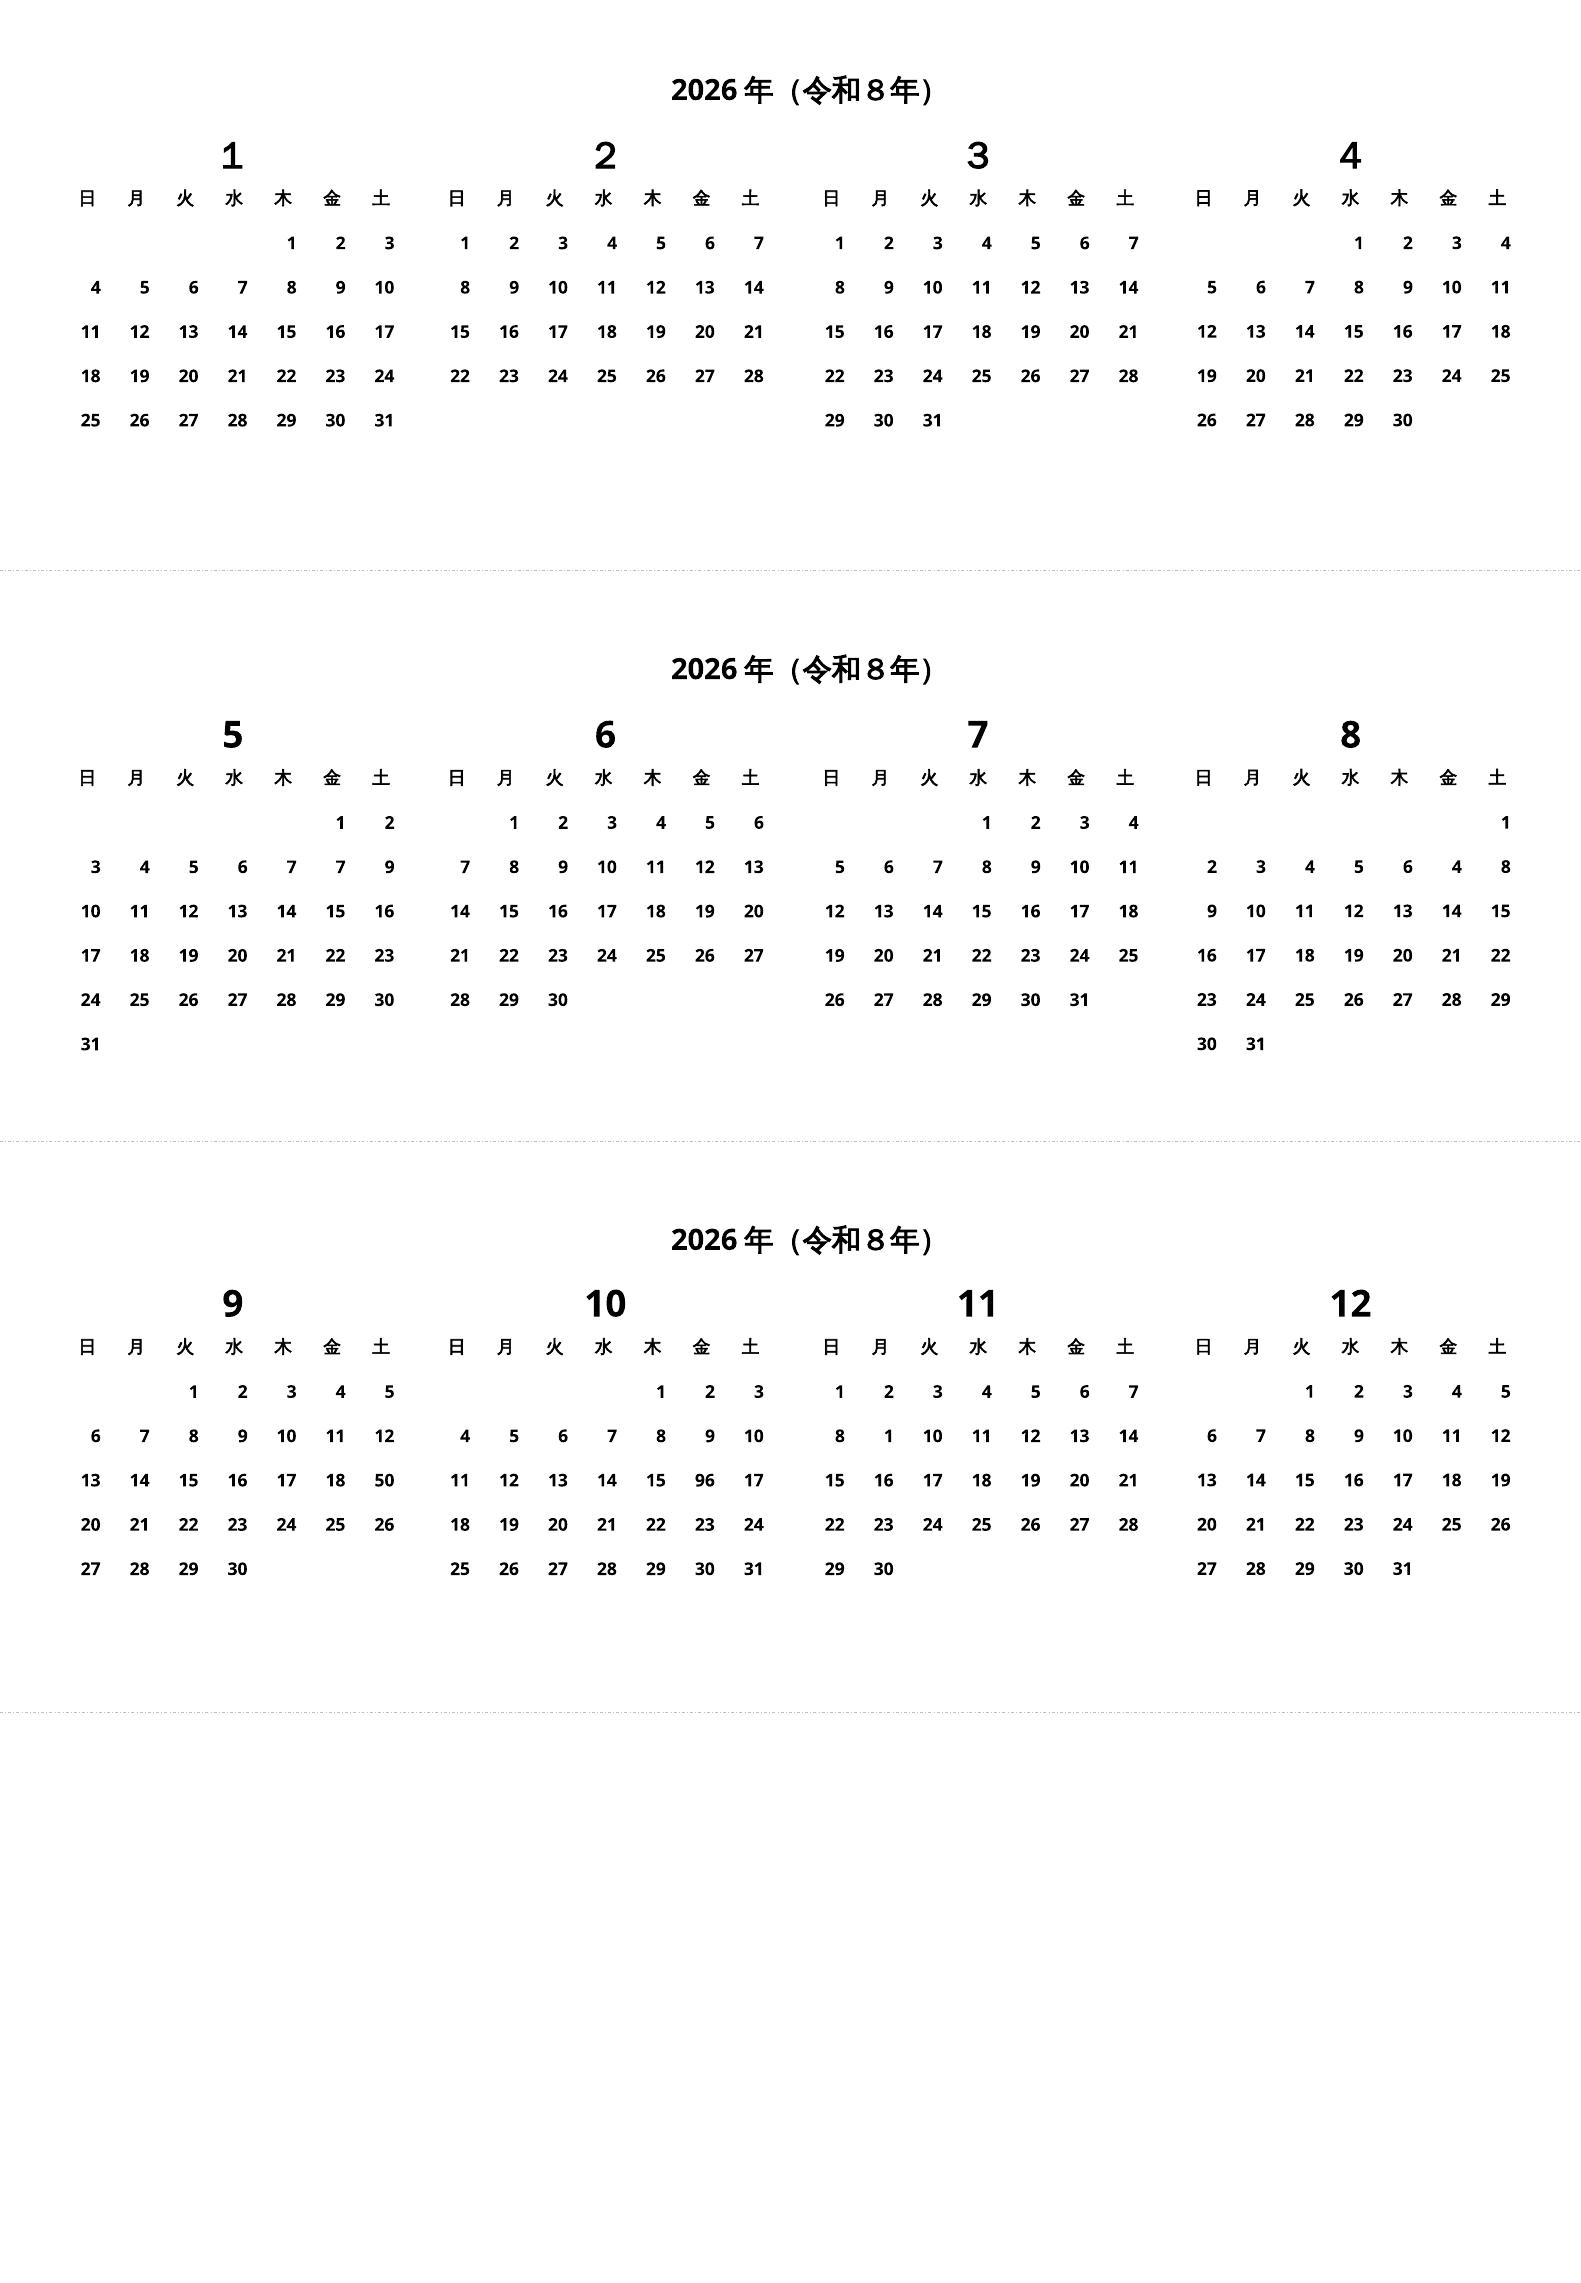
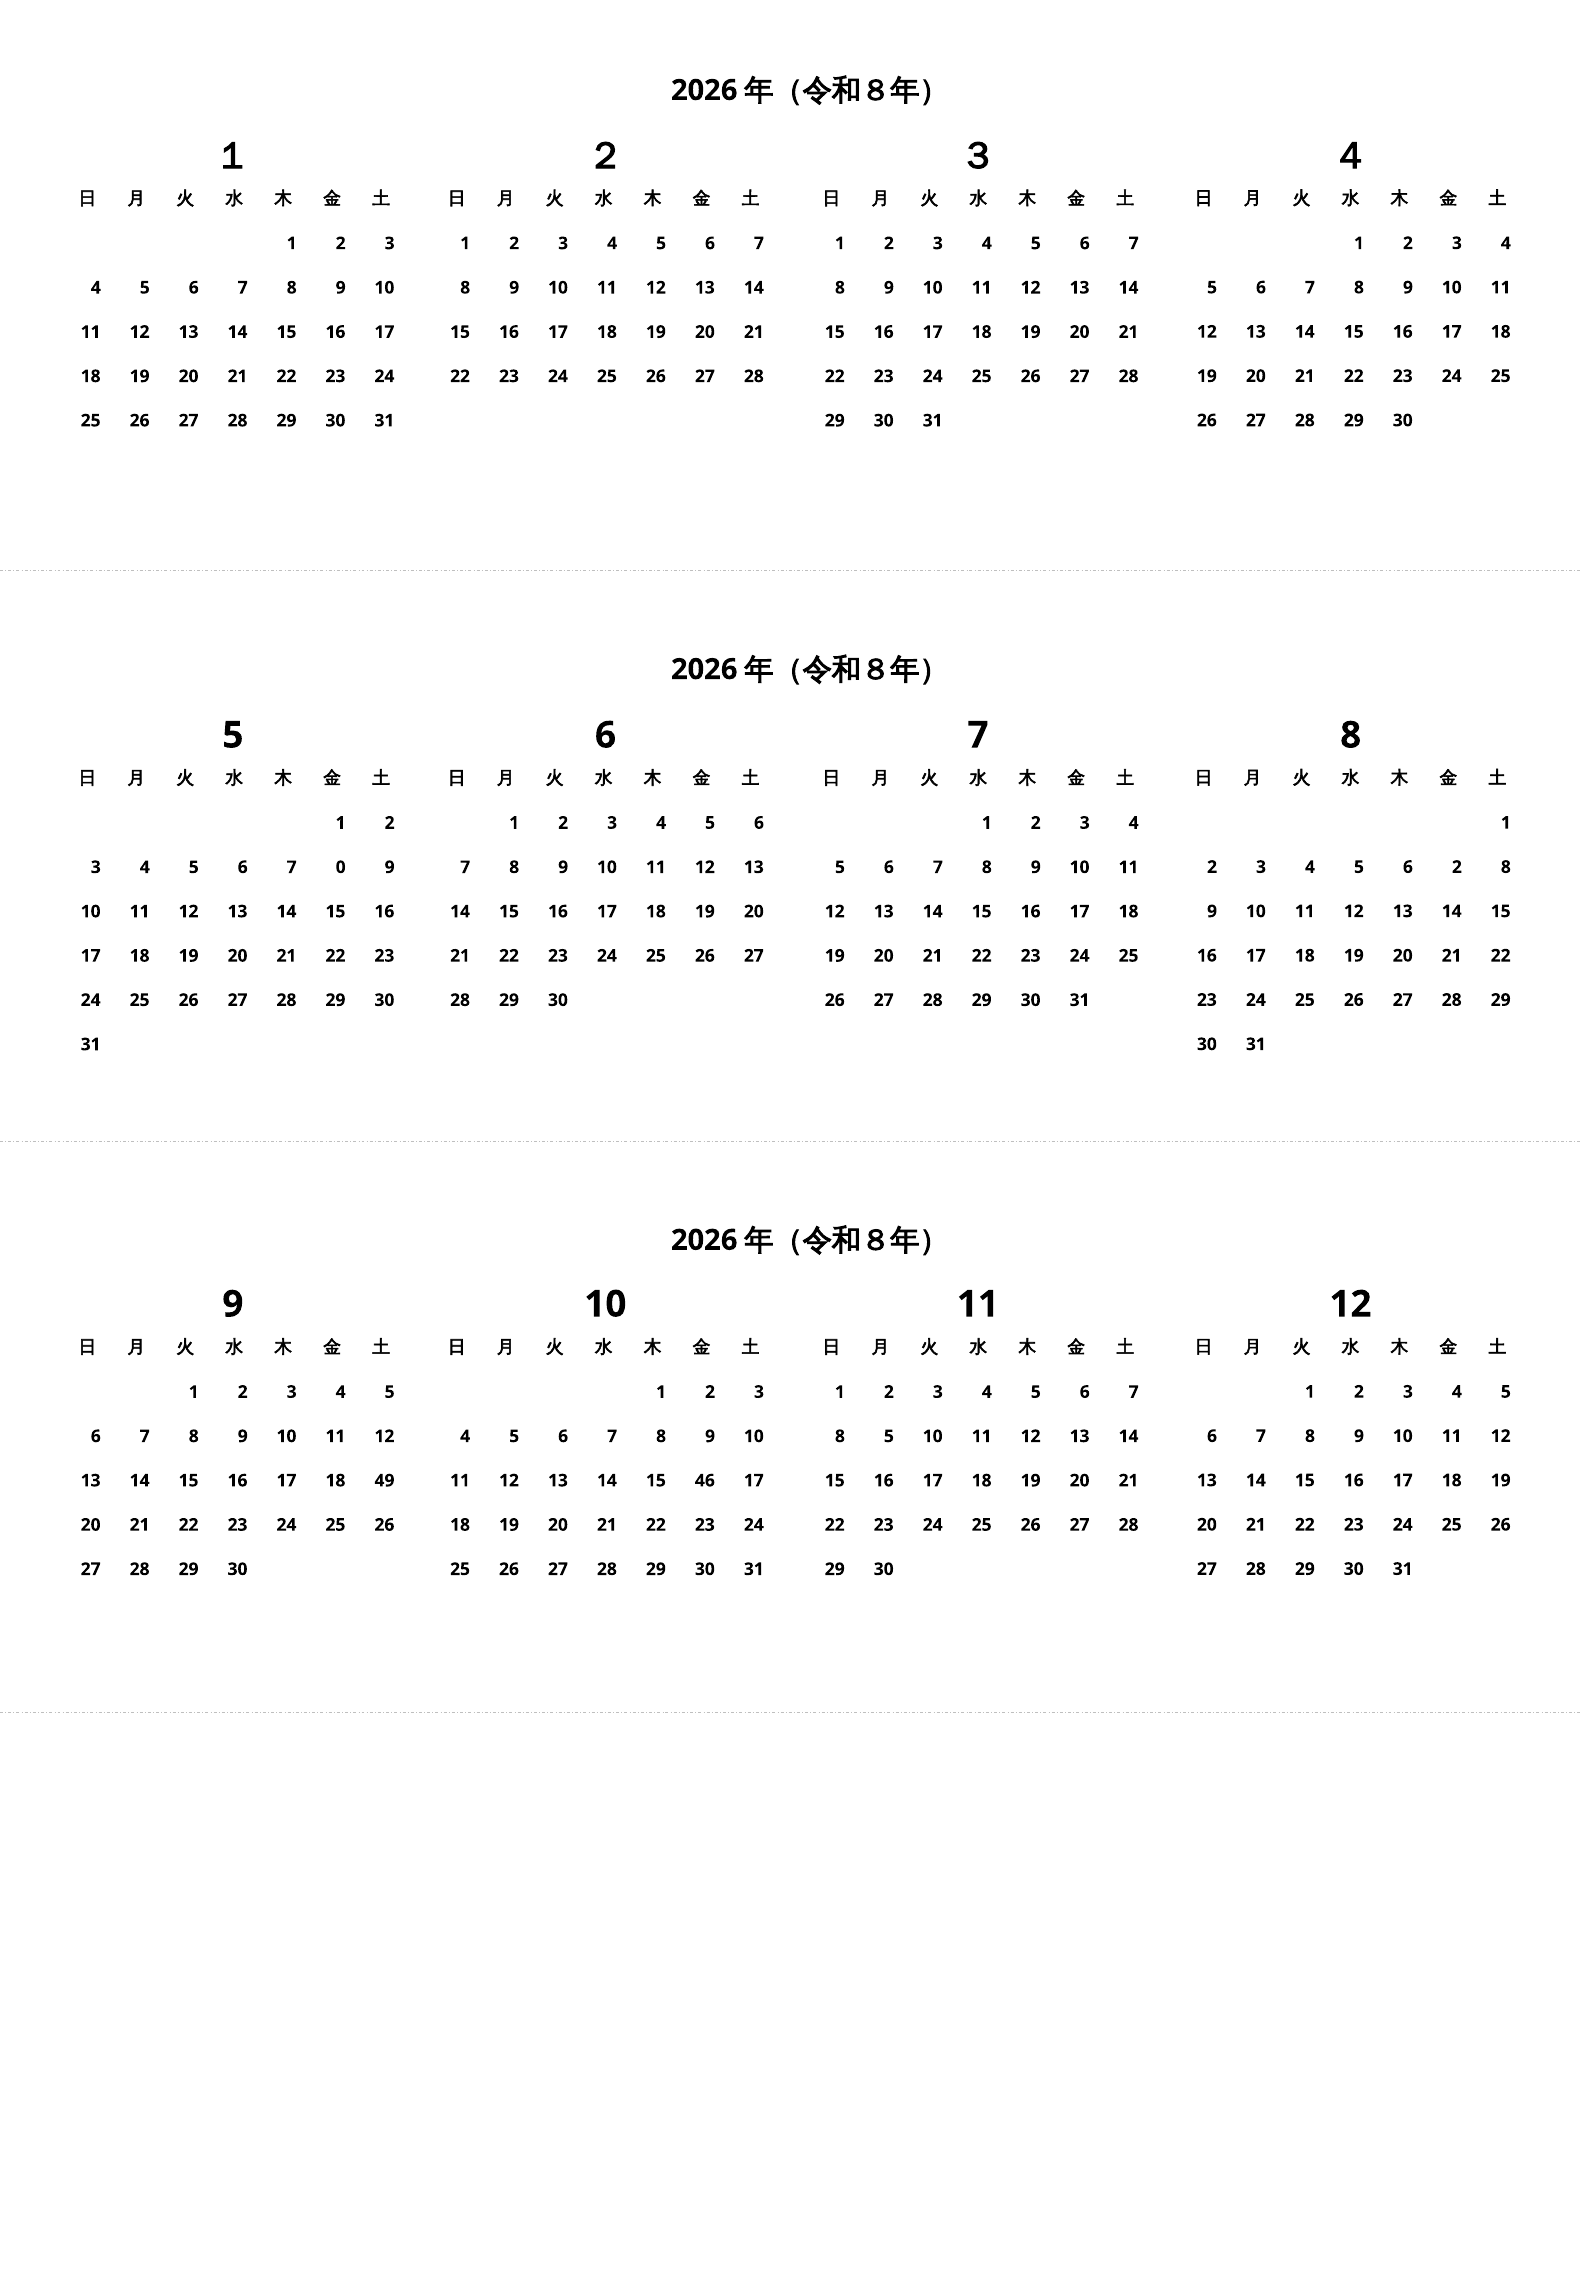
7 7: 7 -> 0
6 4: 4 -> 2
8 1: 1 -> 5
50: 50 -> 49
96: 96 -> 46
